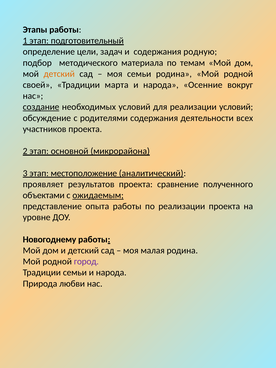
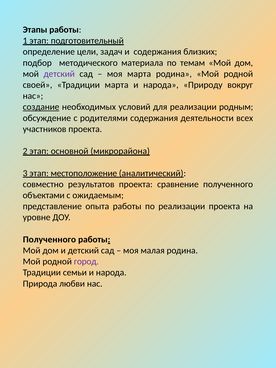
родную: родную -> близких
детский at (59, 74) colour: orange -> purple
моя семьи: семьи -> марта
Осенние: Осенние -> Природу
реализации условий: условий -> родным
проявляет: проявляет -> совместно
ожидаемым underline: present -> none
Новогоднему at (50, 239): Новогоднему -> Полученного
